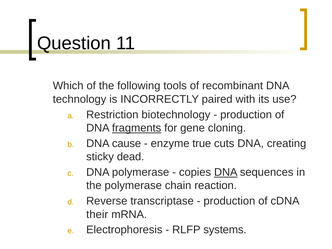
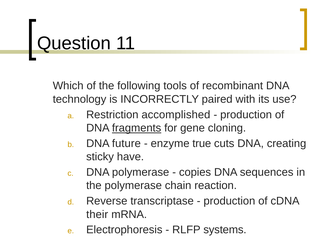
biotechnology: biotechnology -> accomplished
cause: cause -> future
dead: dead -> have
DNA at (226, 172) underline: present -> none
